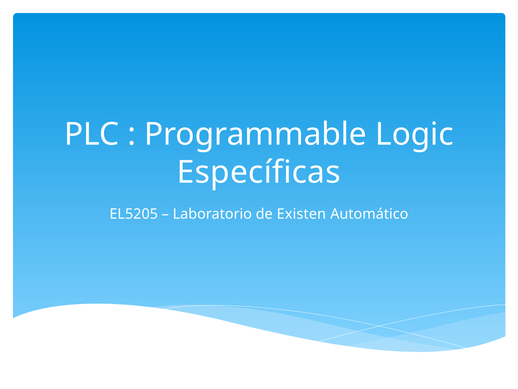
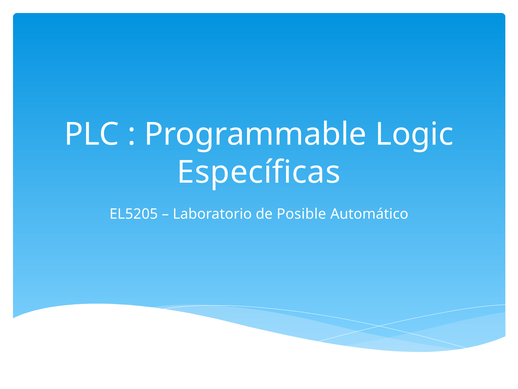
Existen: Existen -> Posible
